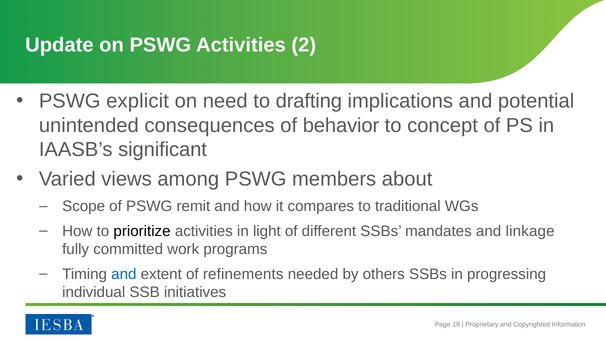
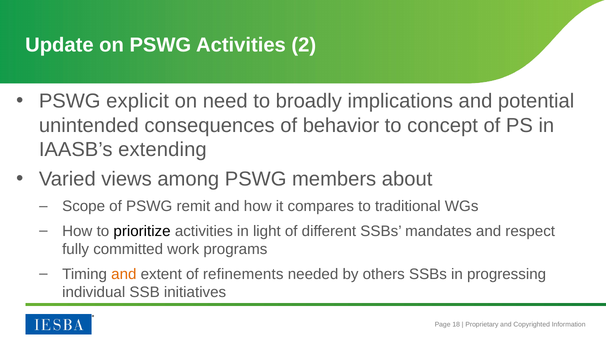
drafting: drafting -> broadly
significant: significant -> extending
linkage: linkage -> respect
and at (124, 274) colour: blue -> orange
